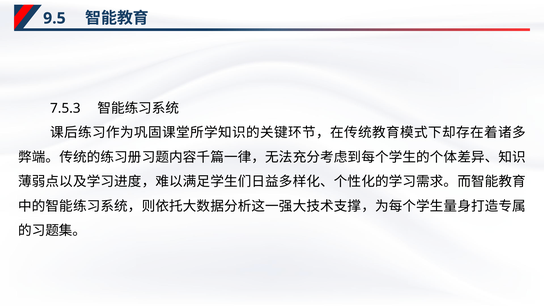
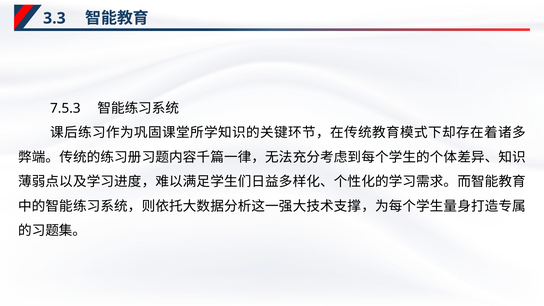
9.5: 9.5 -> 3.3
